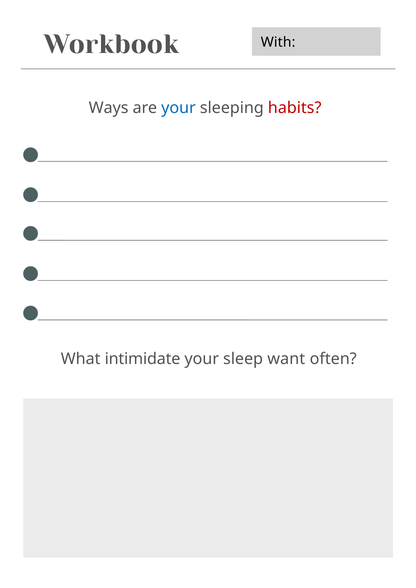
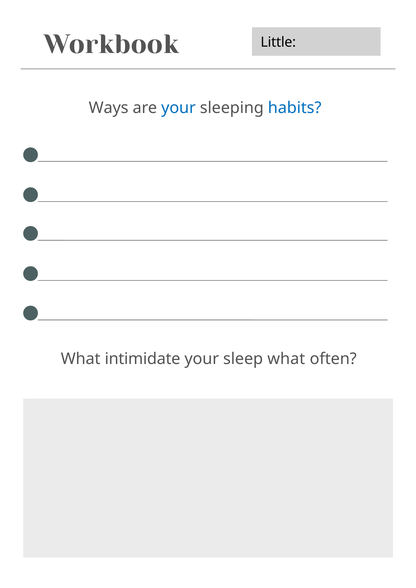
With: With -> Little
habits colour: red -> blue
sleep want: want -> what
